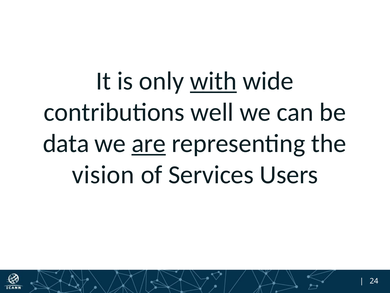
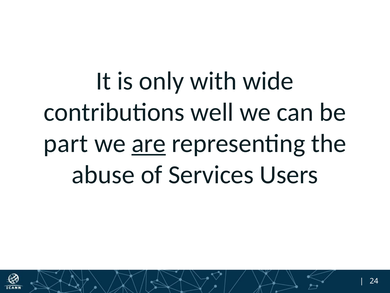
with underline: present -> none
data: data -> part
vision: vision -> abuse
